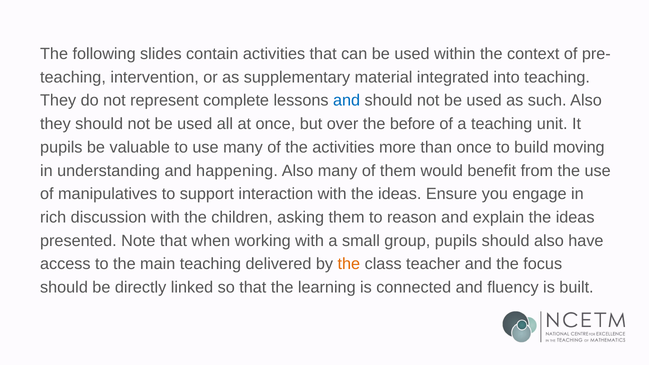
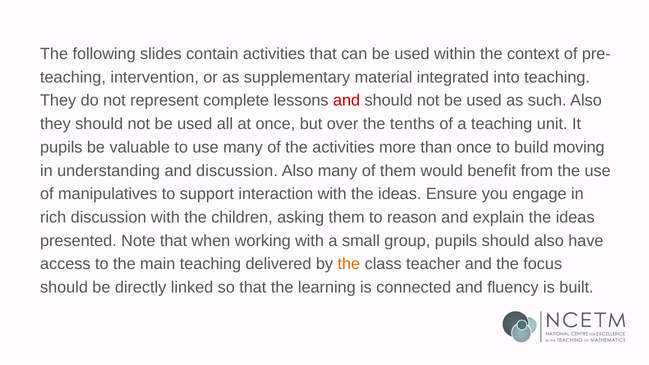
and at (347, 101) colour: blue -> red
before: before -> tenths
and happening: happening -> discussion
